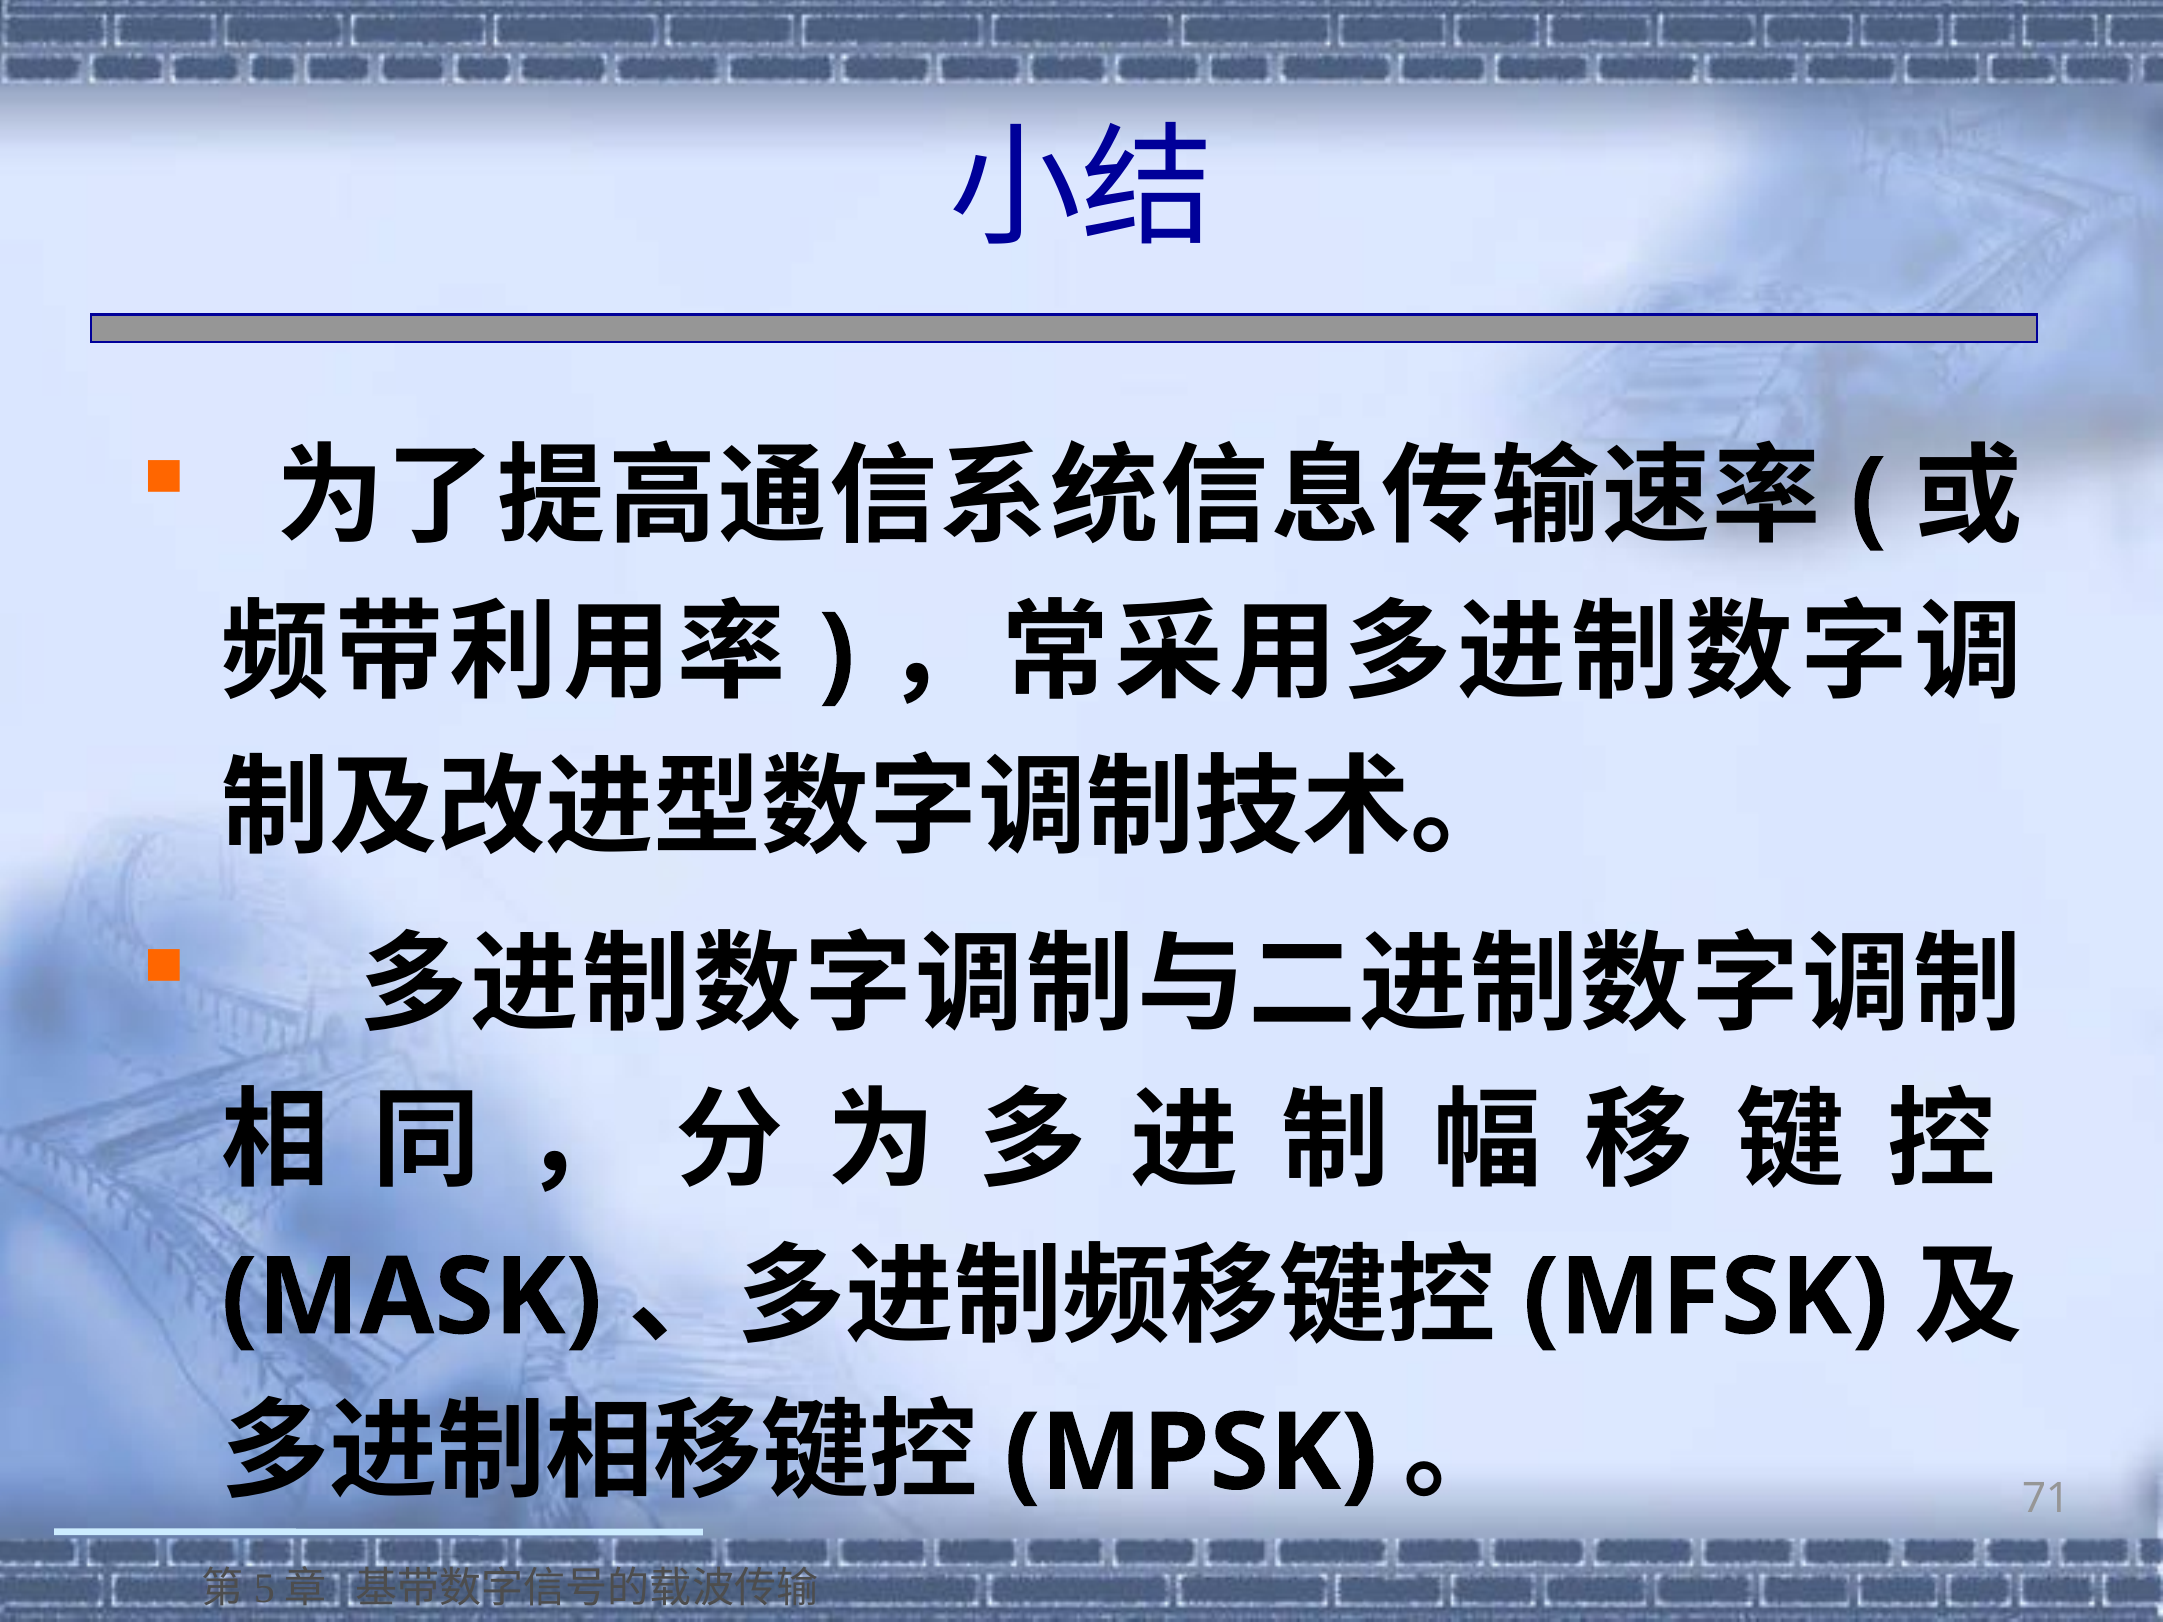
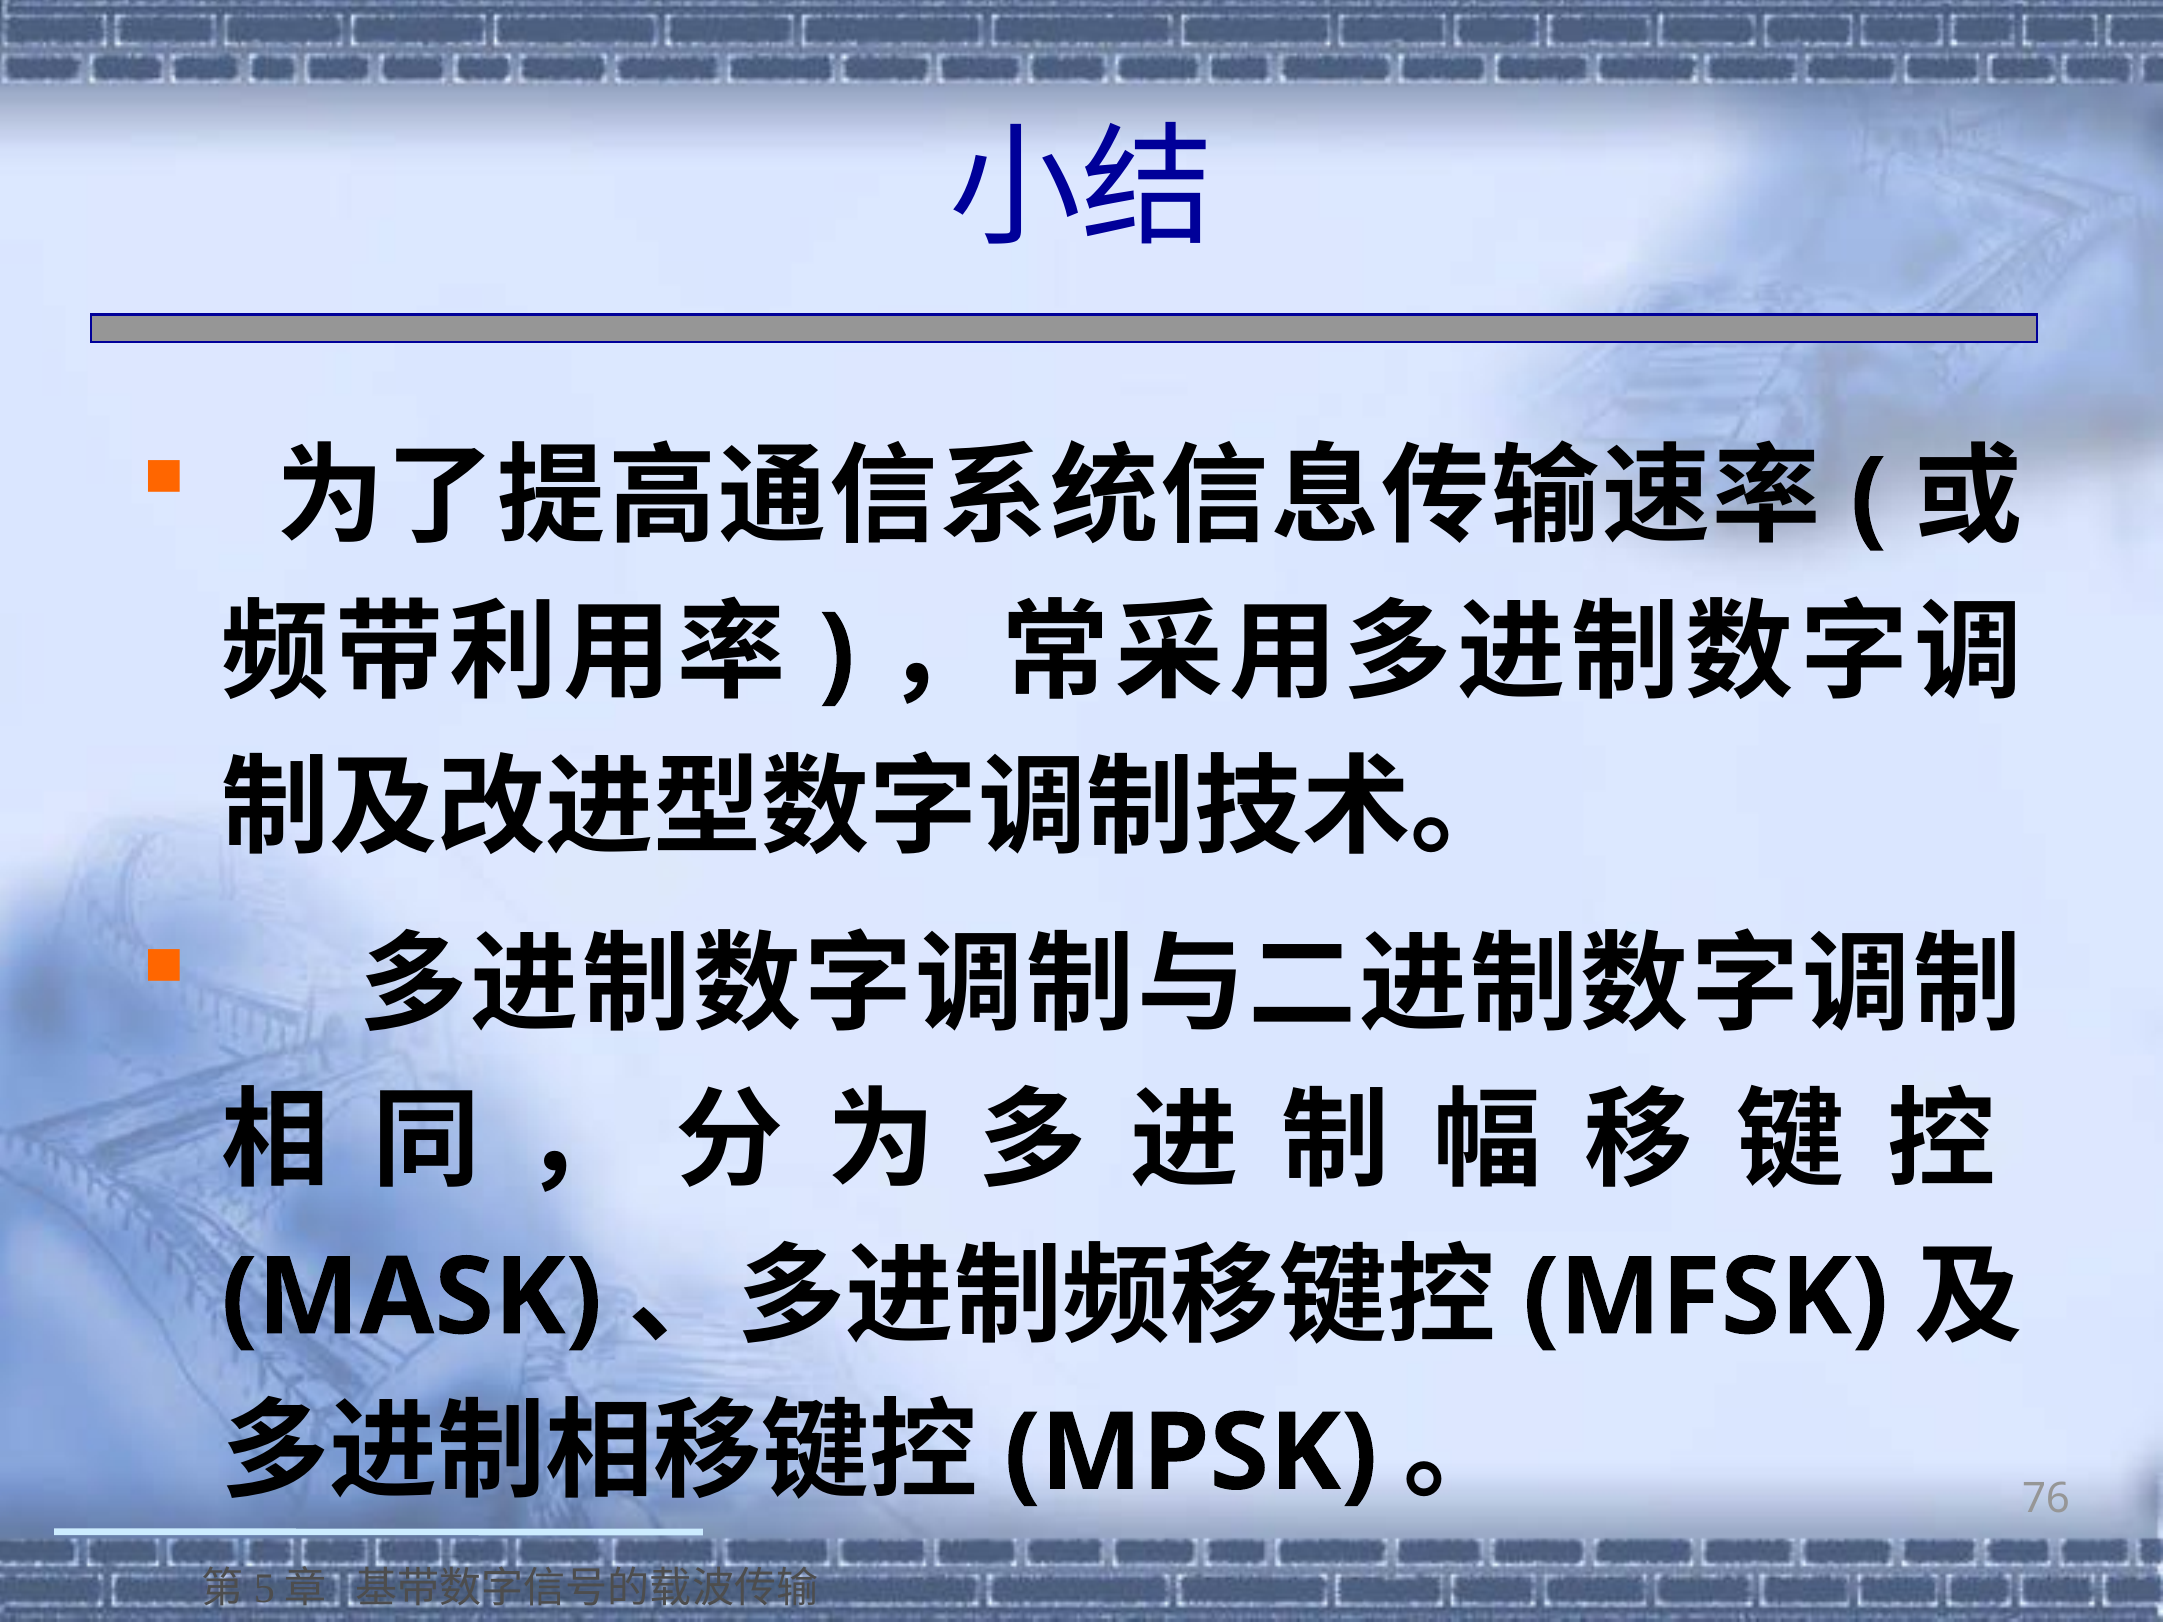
71: 71 -> 76
